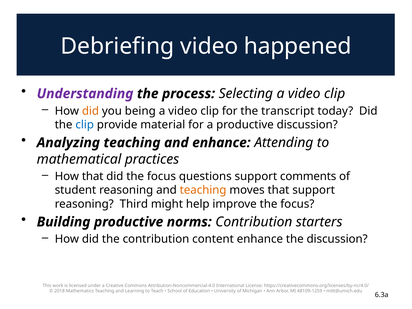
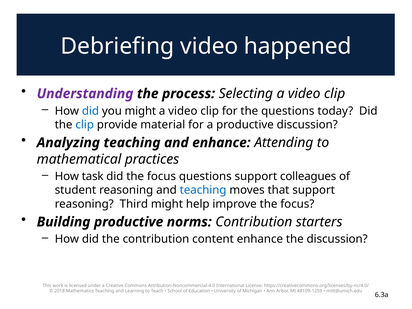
did at (90, 111) colour: orange -> blue
you being: being -> might
the transcript: transcript -> questions
How that: that -> task
comments: comments -> colleagues
teaching at (203, 190) colour: orange -> blue
